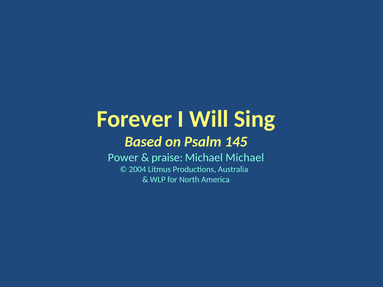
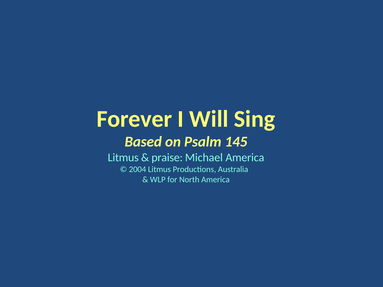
Power at (123, 158): Power -> Litmus
Michael Michael: Michael -> America
